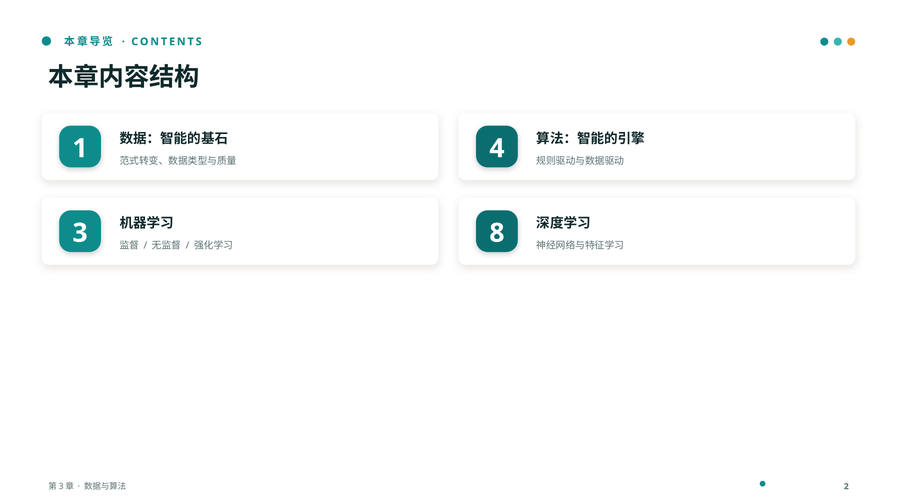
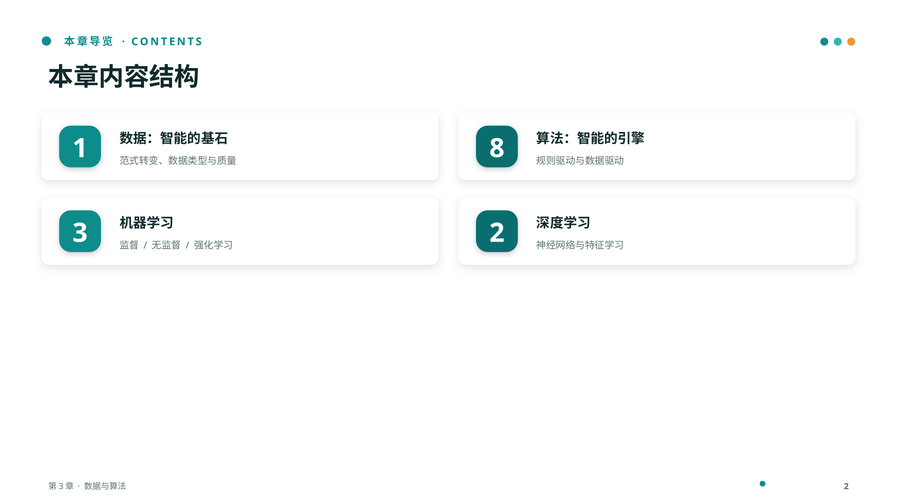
4: 4 -> 8
8 at (497, 233): 8 -> 2
